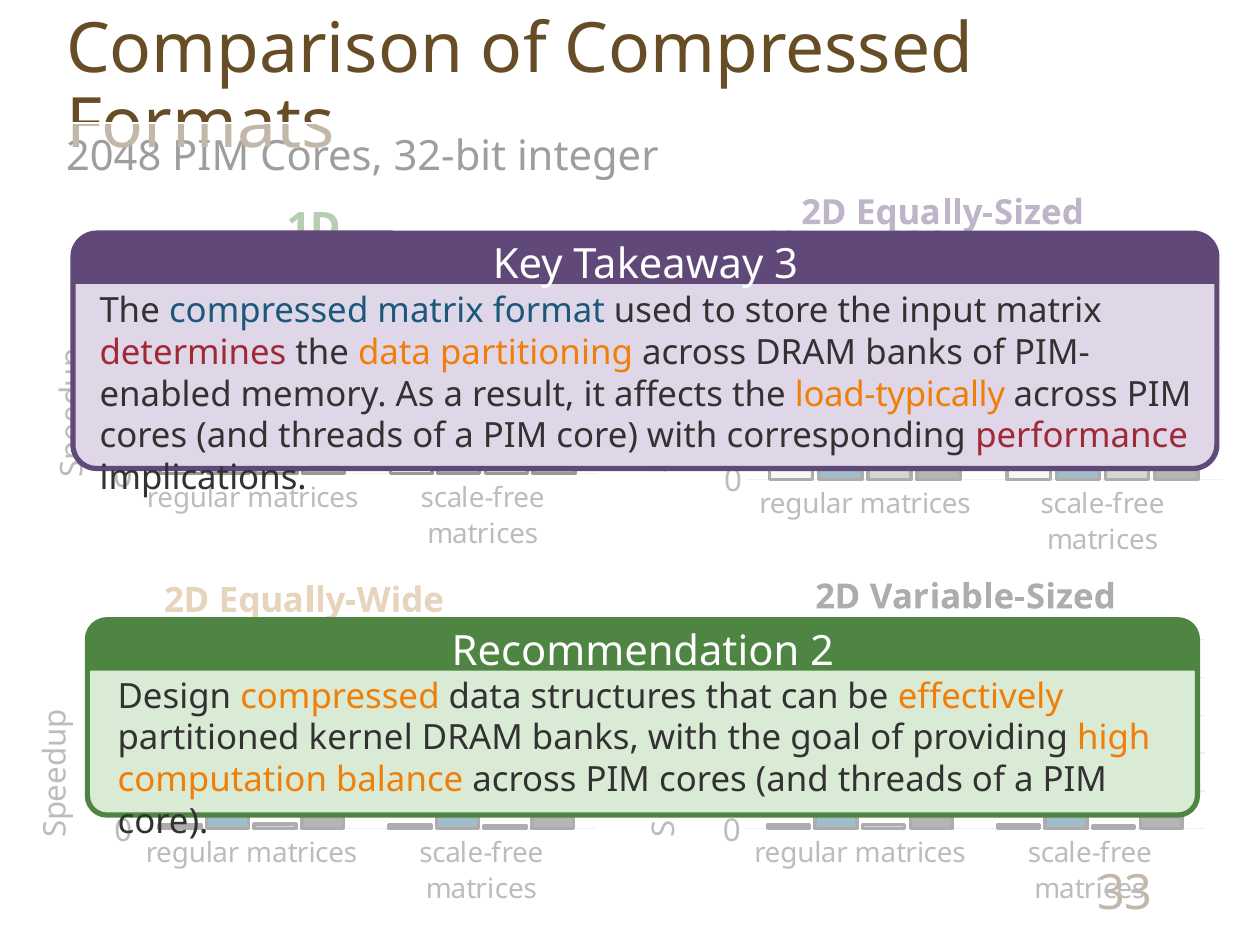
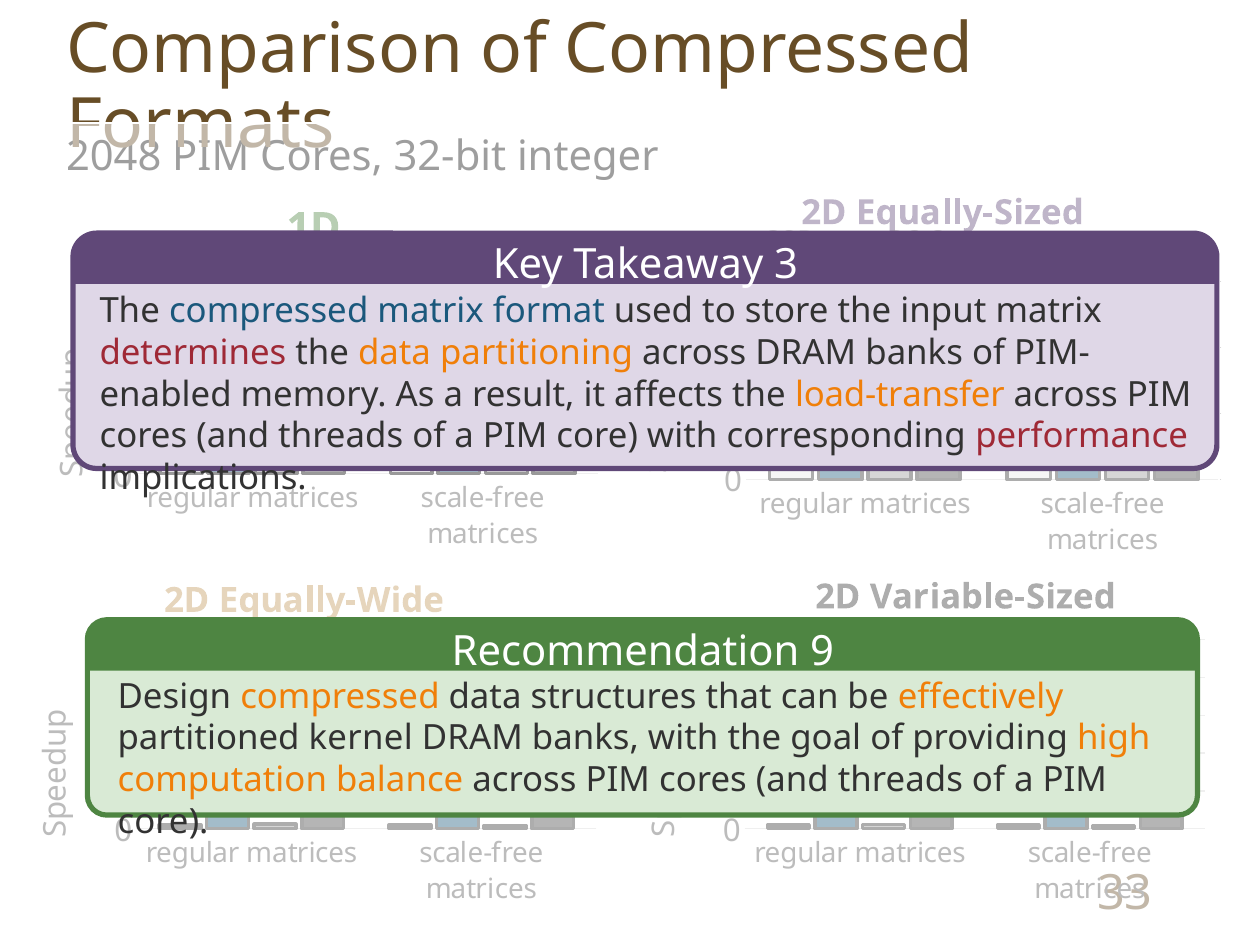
load-typically: load-typically -> load-transfer
2: 2 -> 9
